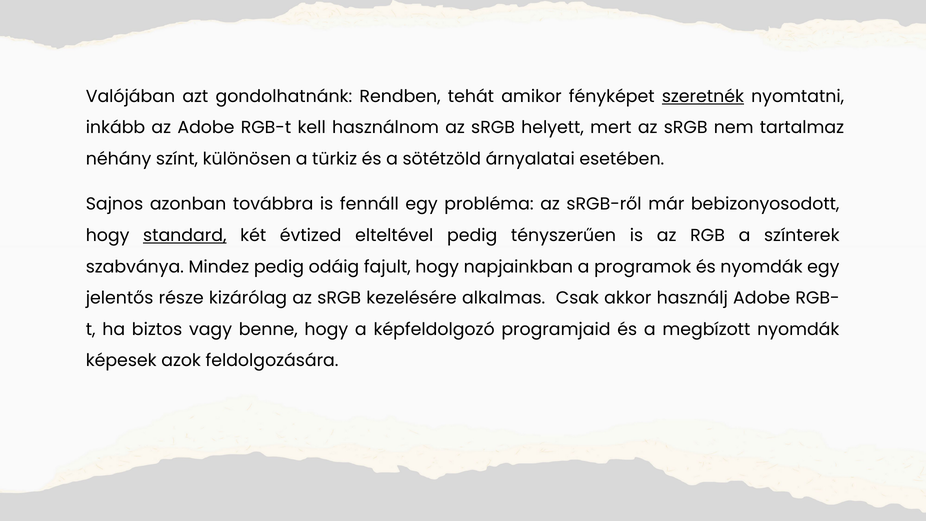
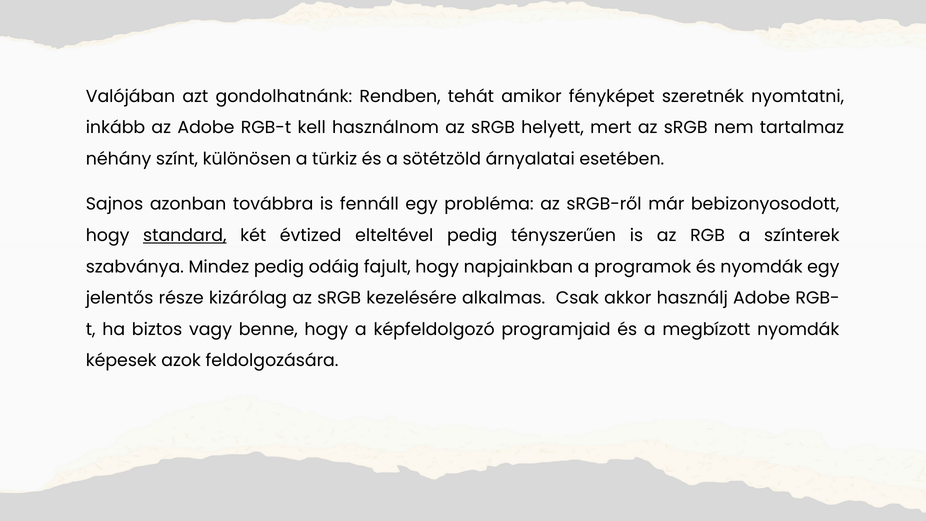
szeretnék underline: present -> none
